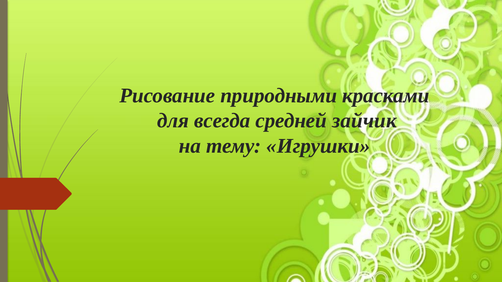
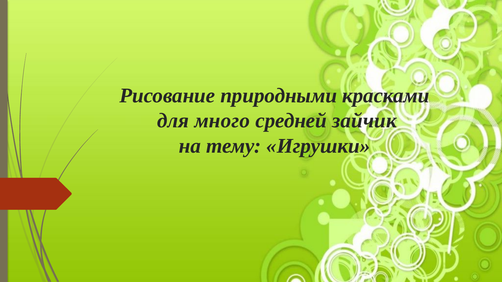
всегда: всегда -> много
